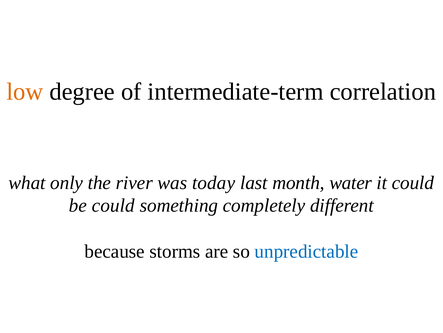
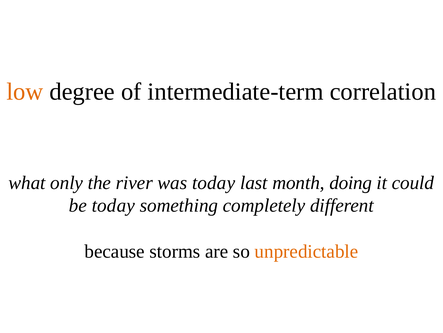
water: water -> doing
be could: could -> today
unpredictable colour: blue -> orange
